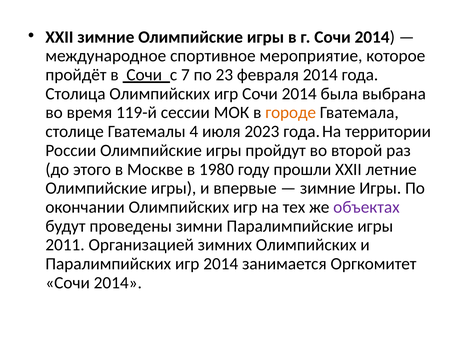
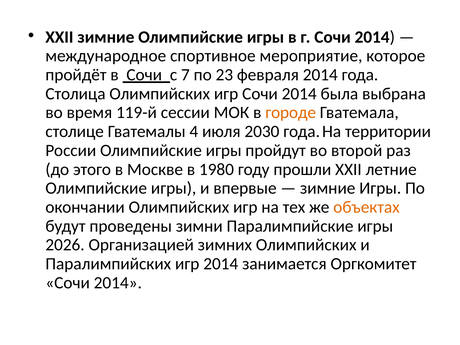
2023: 2023 -> 2030
объектах colour: purple -> orange
2011: 2011 -> 2026
